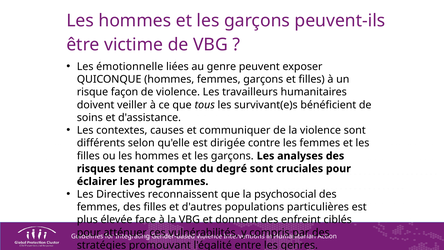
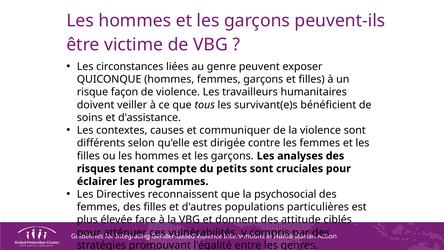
émotionnelle: émotionnelle -> circonstances
degré: degré -> petits
enfreint: enfreint -> attitude
